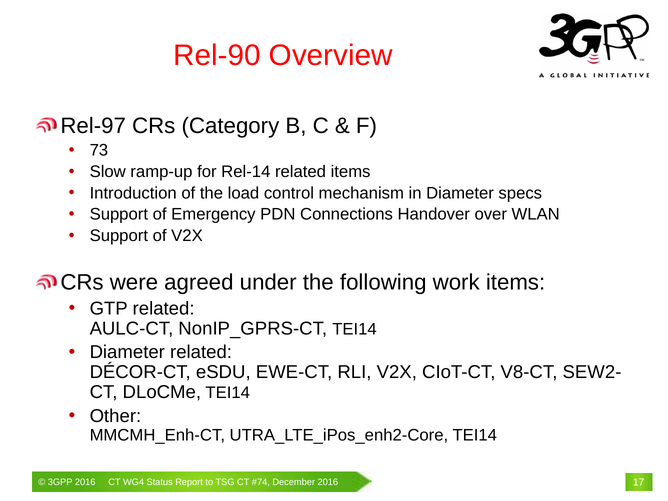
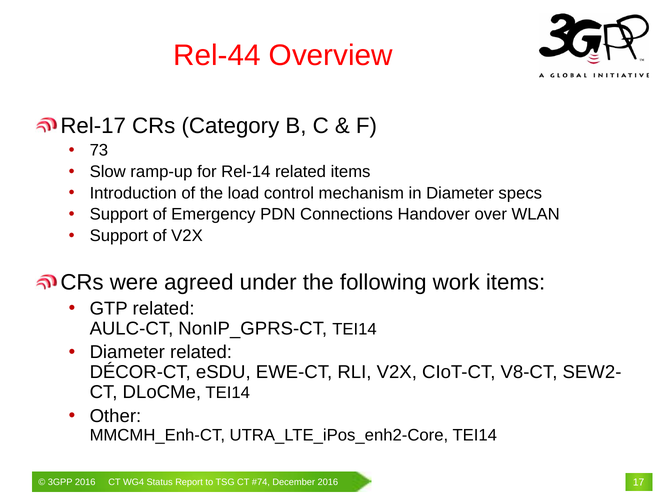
Rel-90: Rel-90 -> Rel-44
Rel-97: Rel-97 -> Rel-17
